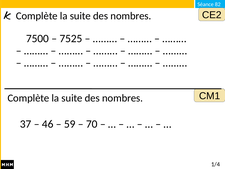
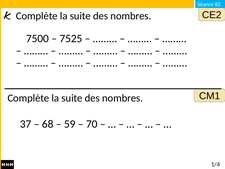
46: 46 -> 68
